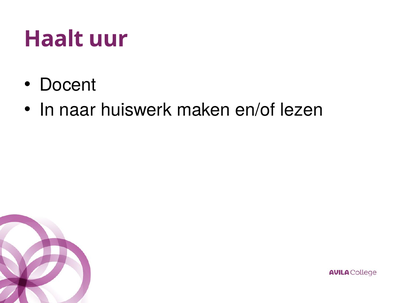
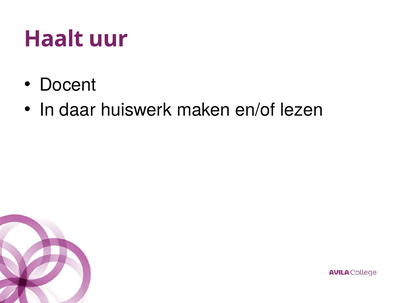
naar: naar -> daar
